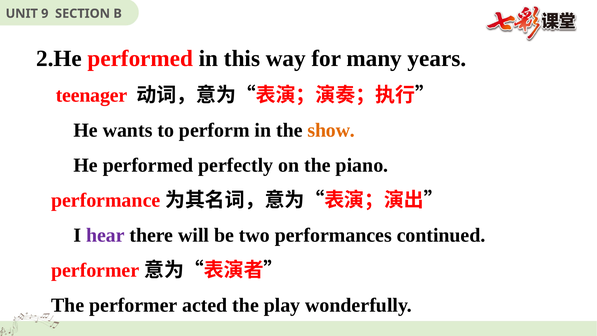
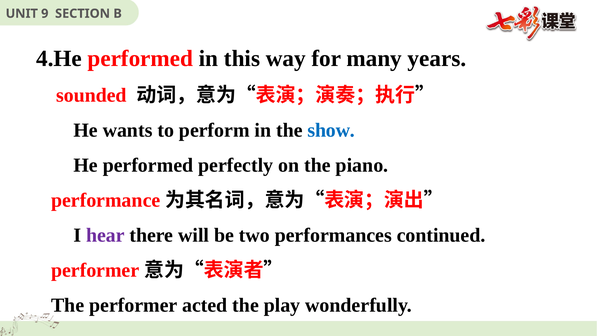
2.He: 2.He -> 4.He
teenager: teenager -> sounded
show colour: orange -> blue
